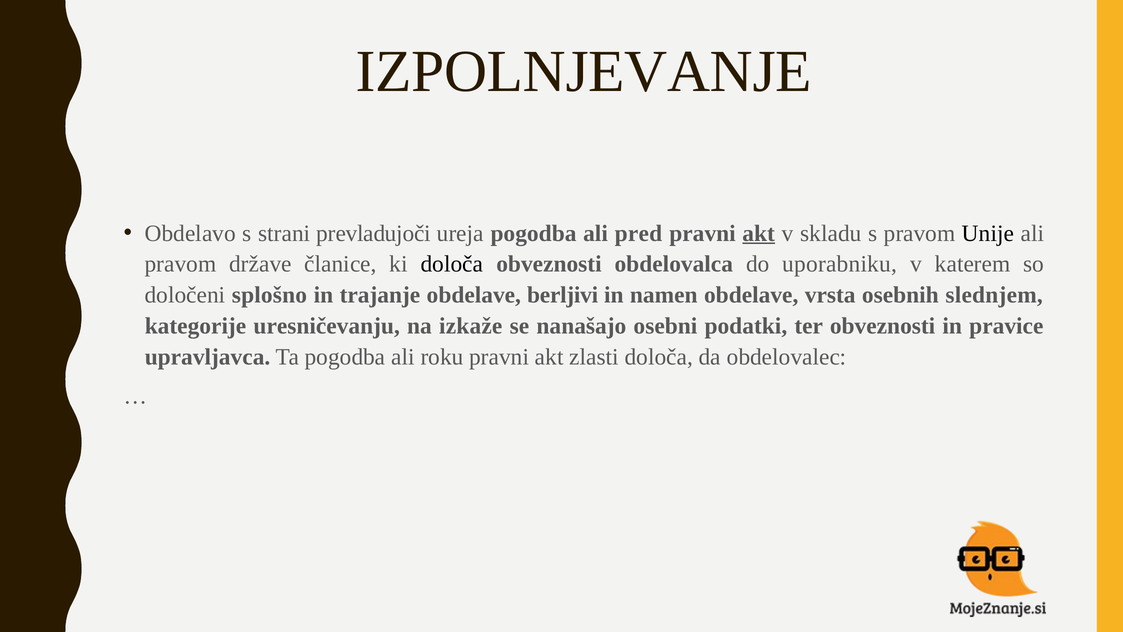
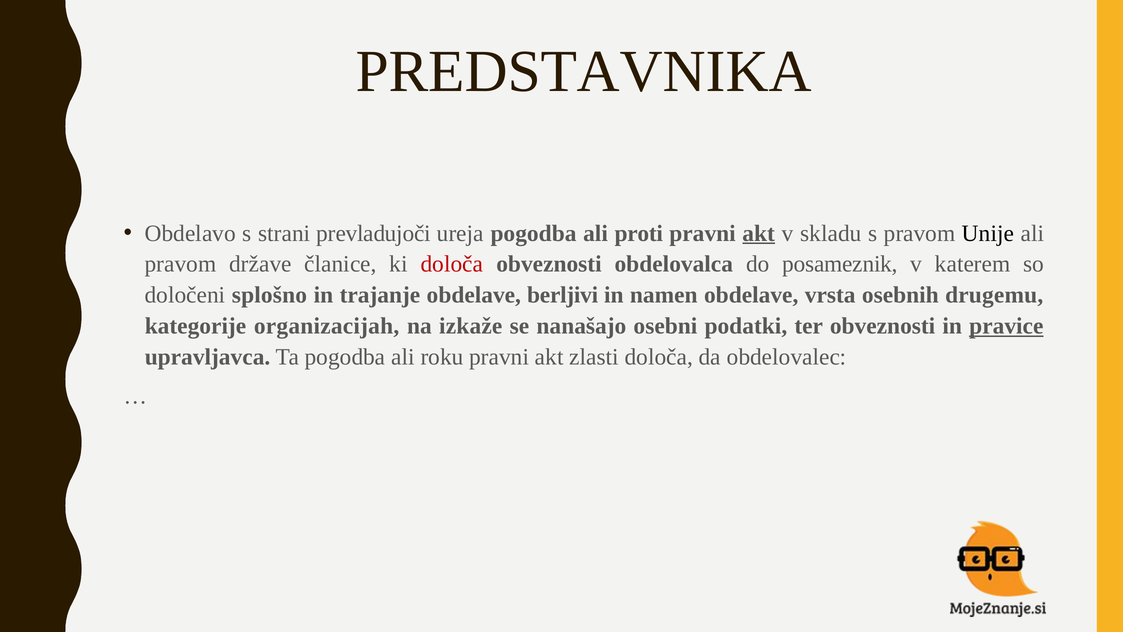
IZPOLNJEVANJE: IZPOLNJEVANJE -> PREDSTAVNIKA
pred: pred -> proti
določa at (452, 264) colour: black -> red
uporabniku: uporabniku -> posameznik
slednjem: slednjem -> drugemu
uresničevanju: uresničevanju -> organizacijah
pravice underline: none -> present
